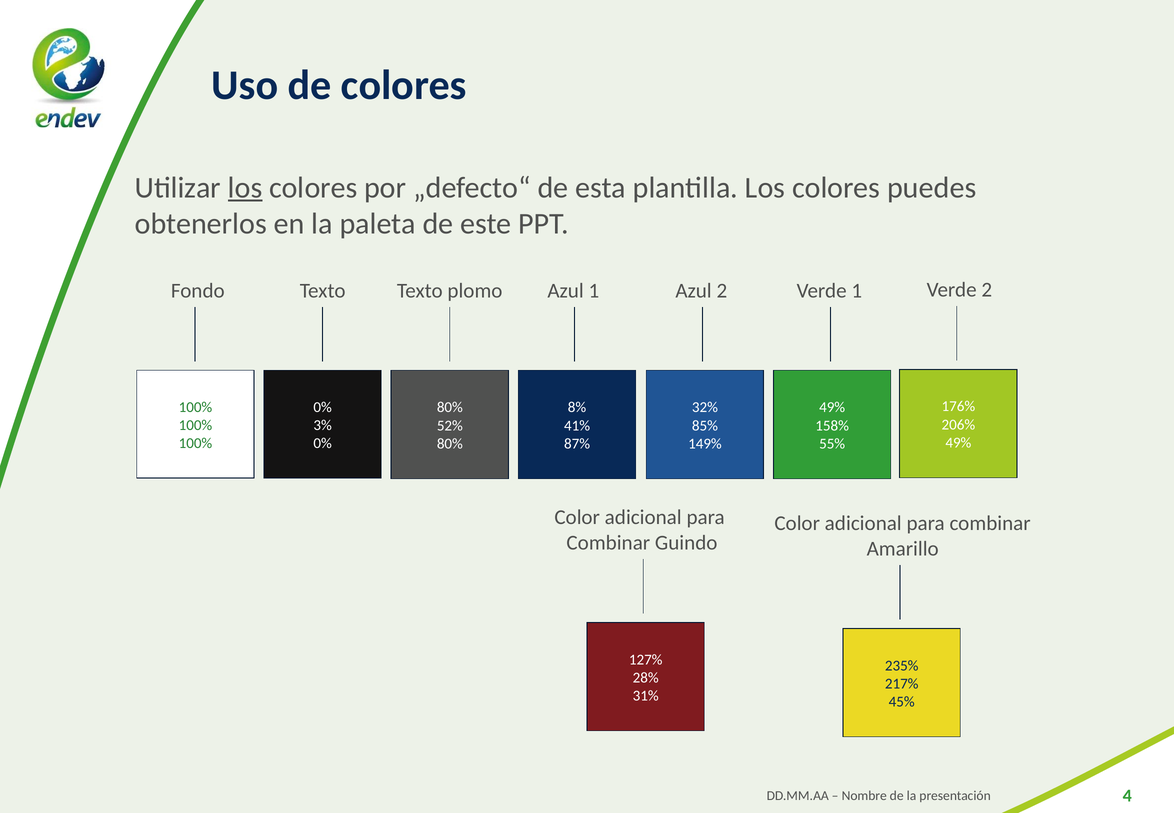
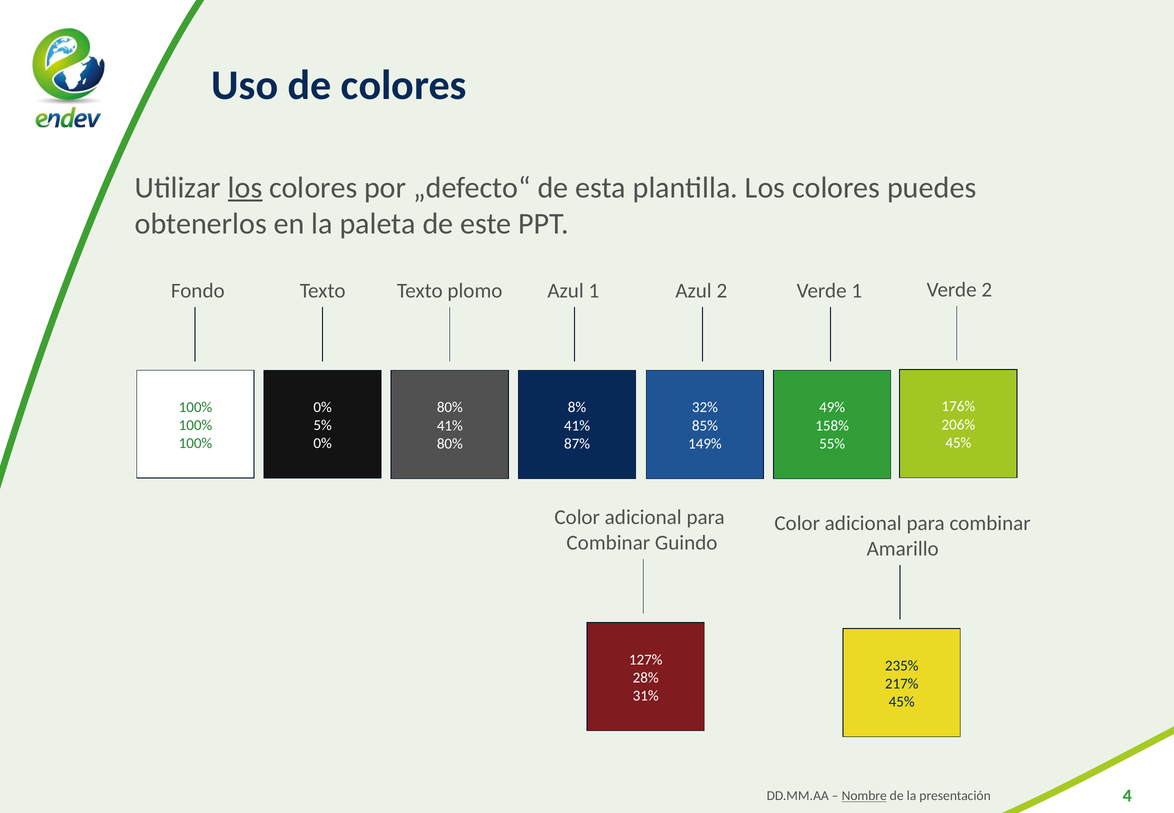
3%: 3% -> 5%
52% at (450, 425): 52% -> 41%
49% at (958, 443): 49% -> 45%
Nombre underline: none -> present
